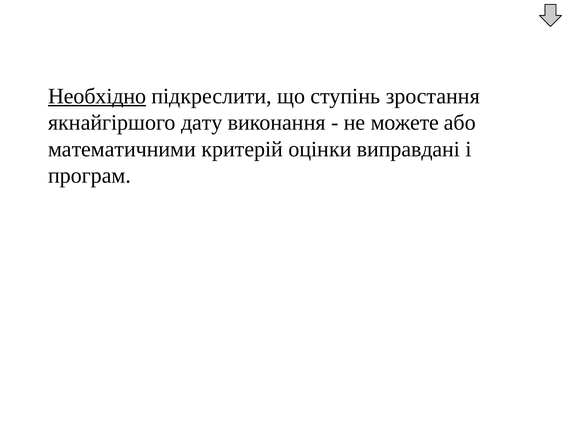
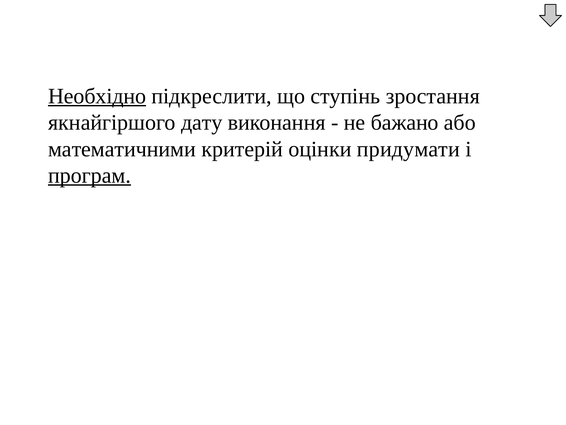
можете: можете -> бажано
виправдані: виправдані -> придумати
програм underline: none -> present
